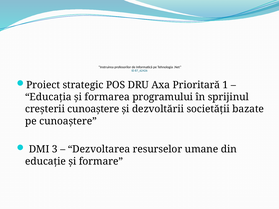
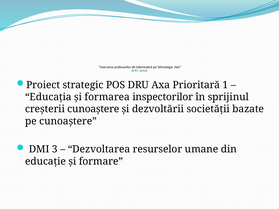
programului: programului -> inspectorilor
